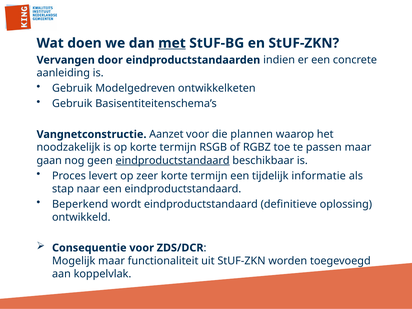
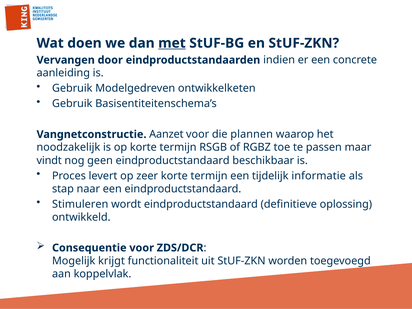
gaan: gaan -> vindt
eindproductstandaard at (173, 160) underline: present -> none
Beperkend: Beperkend -> Stimuleren
Mogelijk maar: maar -> krijgt
